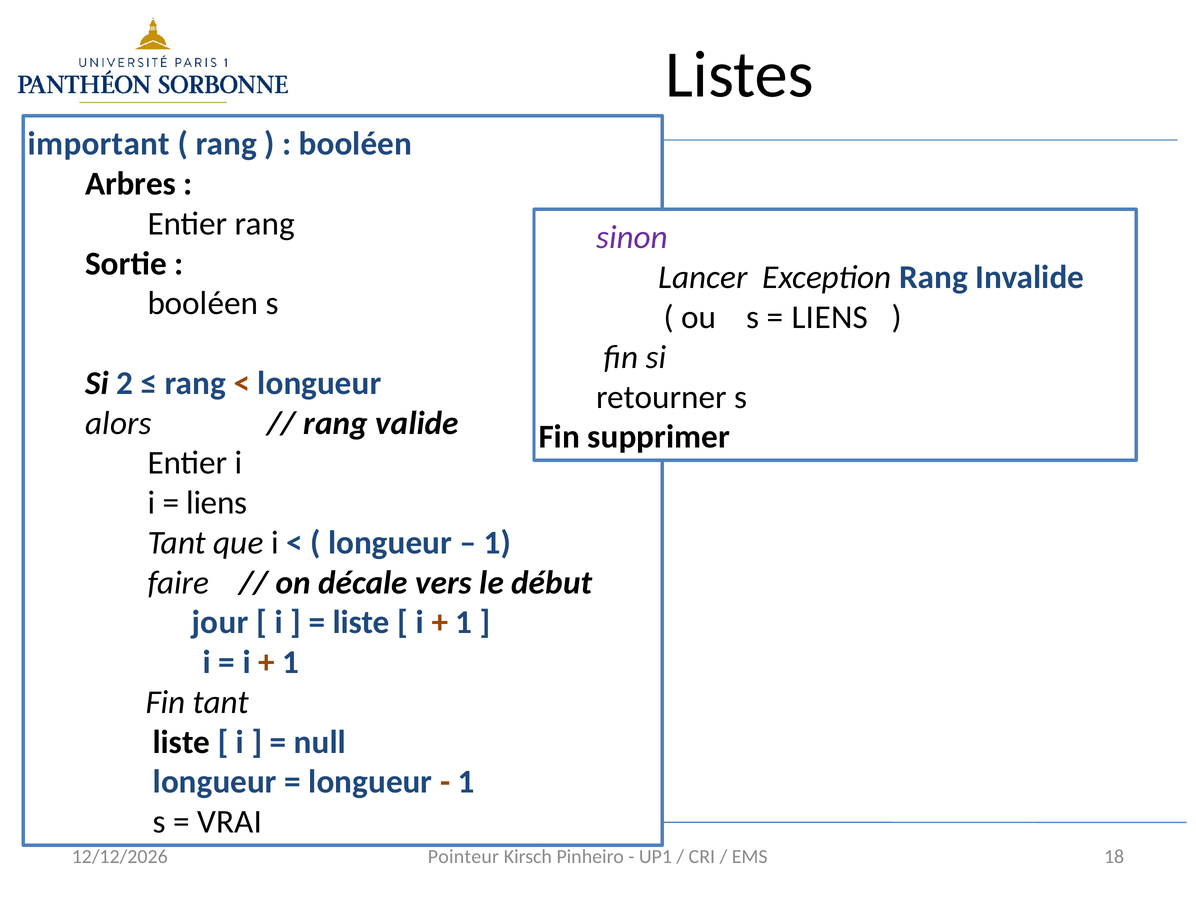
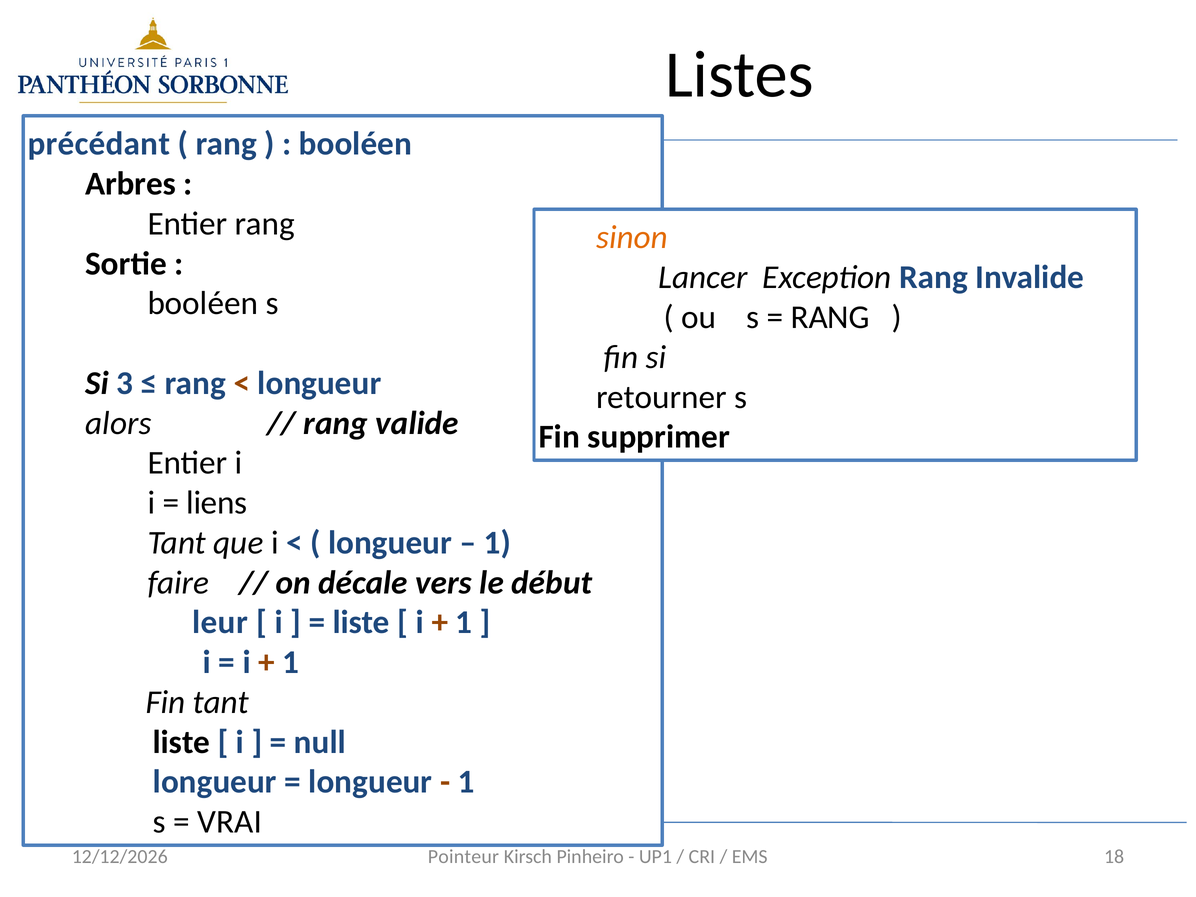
important: important -> précédant
sinon colour: purple -> orange
LIENS at (830, 317): LIENS -> RANG
2: 2 -> 3
jour: jour -> leur
